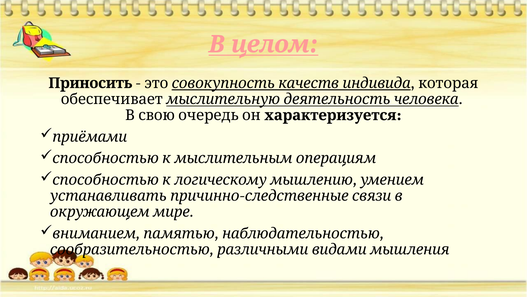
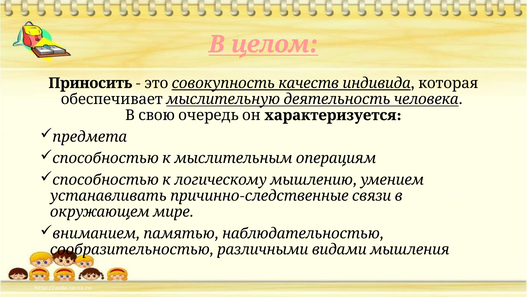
приёмами: приёмами -> предмета
